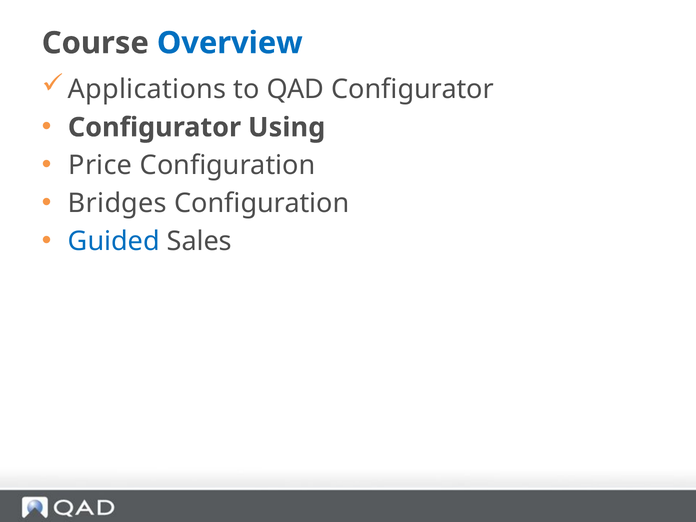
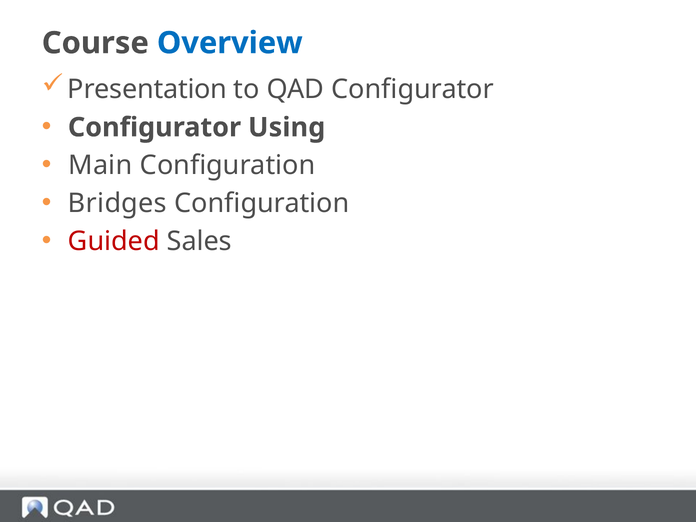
Applications: Applications -> Presentation
Price: Price -> Main
Guided colour: blue -> red
